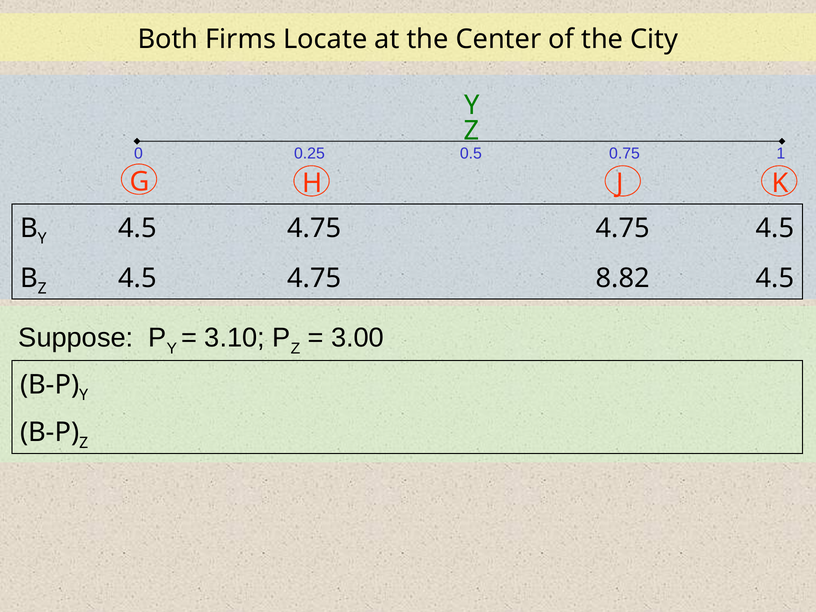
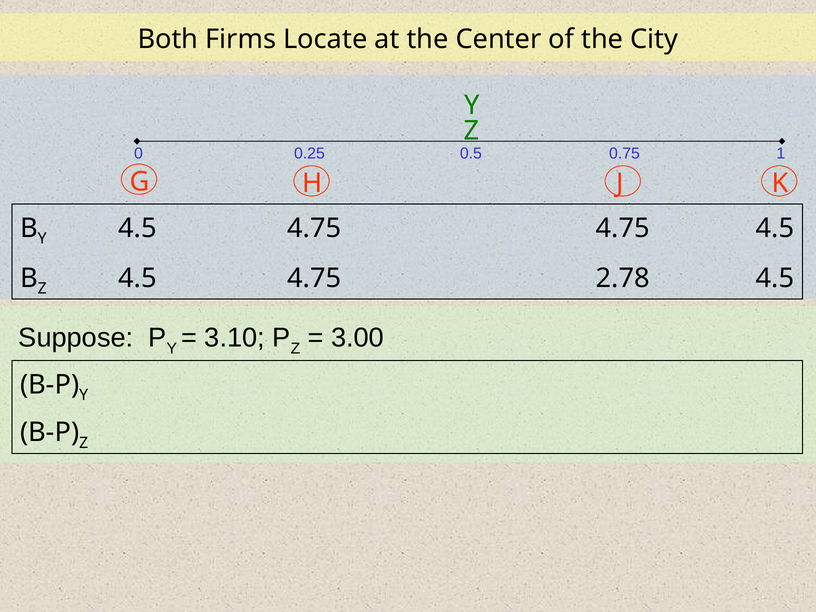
8.82: 8.82 -> 2.78
